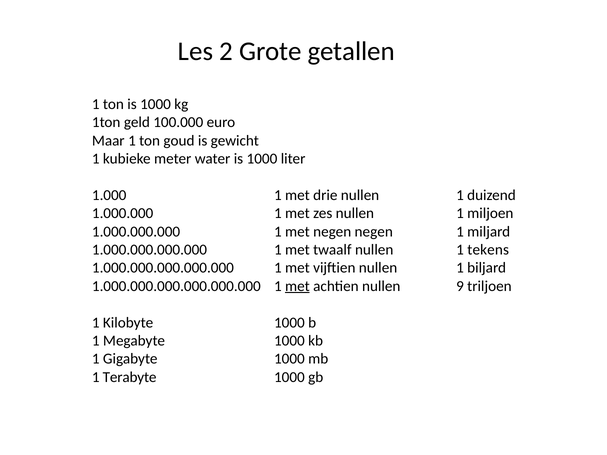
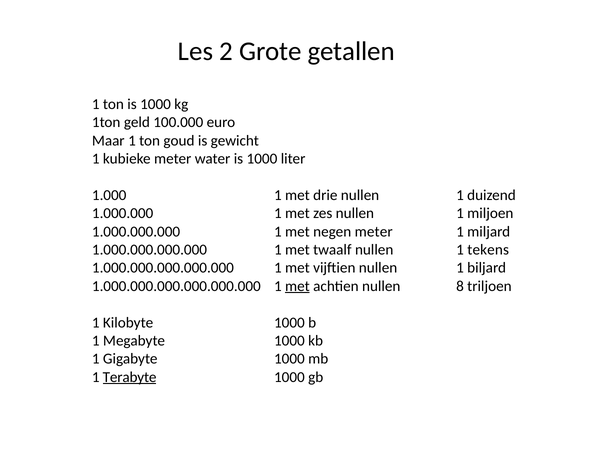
negen negen: negen -> meter
9: 9 -> 8
Terabyte underline: none -> present
